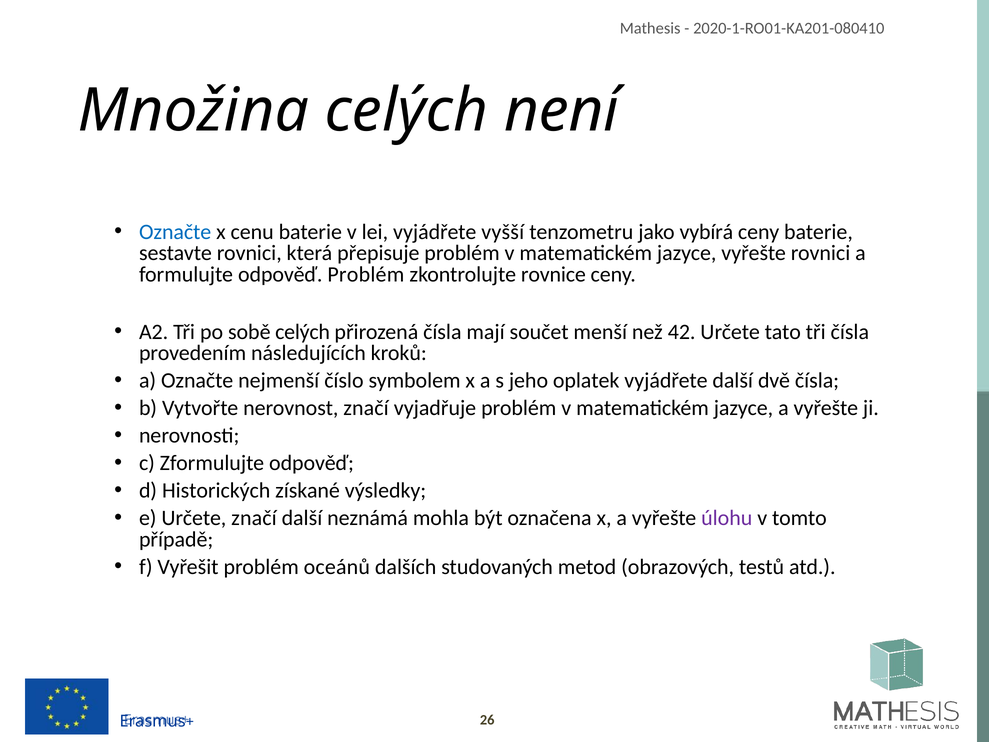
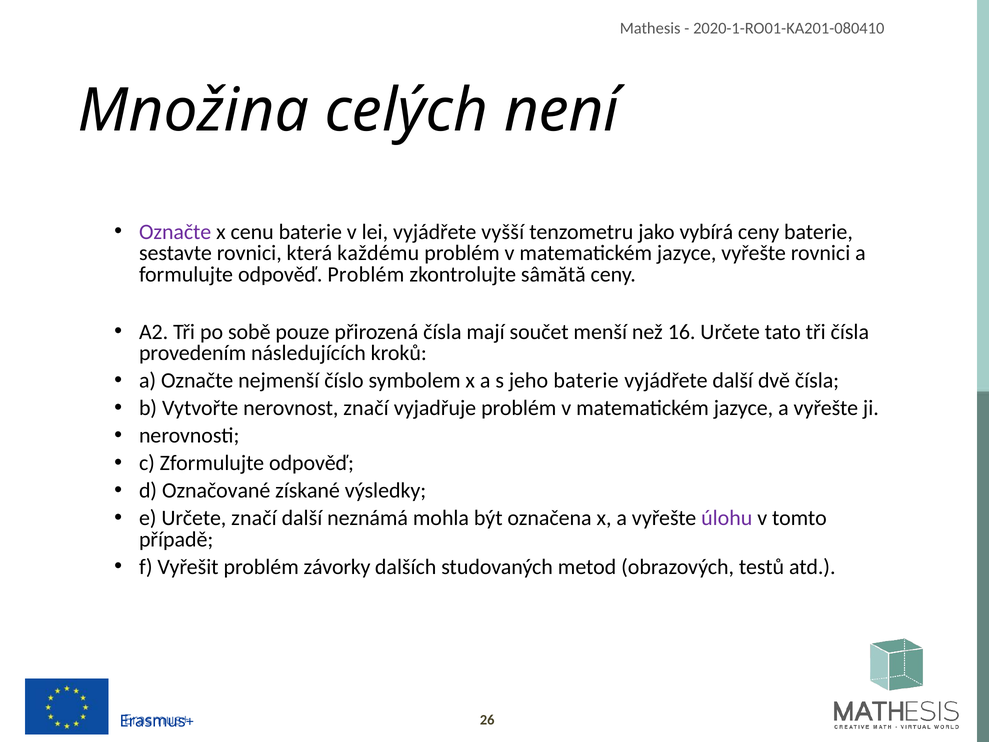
Označte at (175, 232) colour: blue -> purple
přepisuje: přepisuje -> každému
rovnice: rovnice -> sâmătă
sobě celých: celých -> pouze
42: 42 -> 16
jeho oplatek: oplatek -> baterie
Historických: Historických -> Označované
oceánů: oceánů -> závorky
